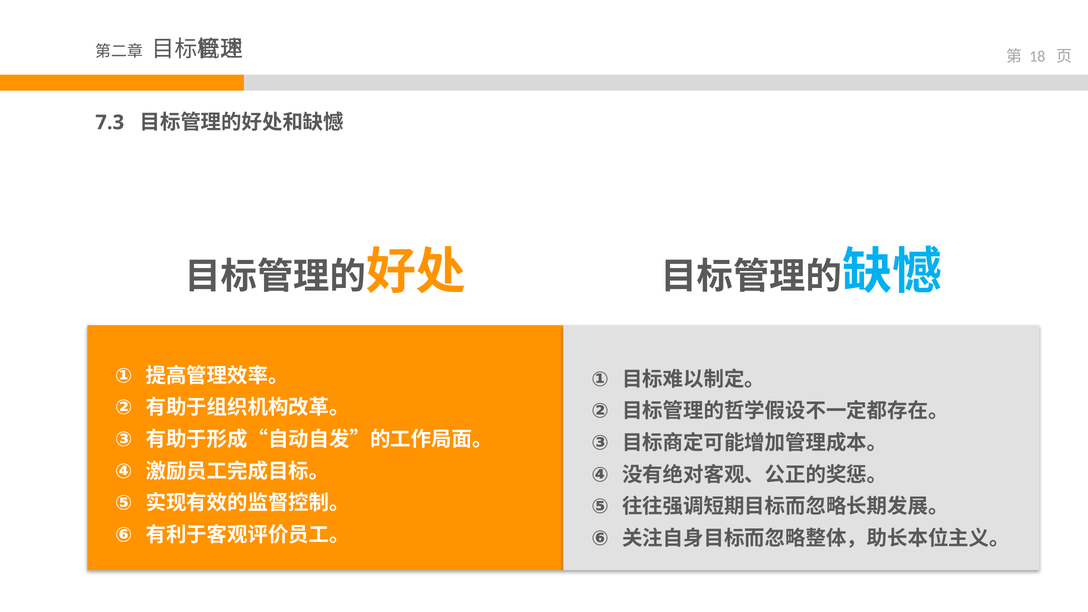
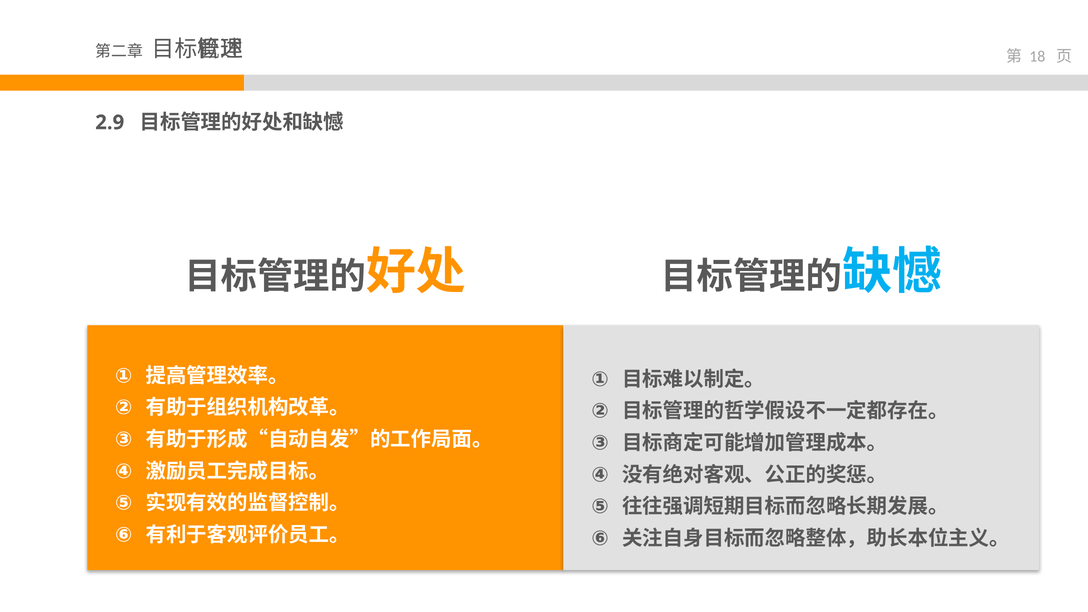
7.3: 7.3 -> 2.9
